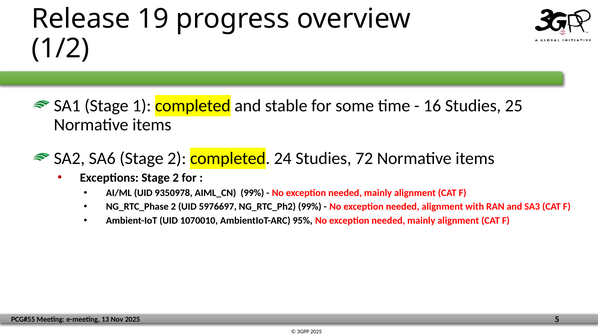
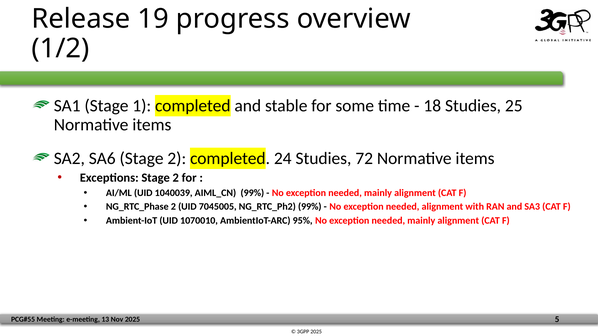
16: 16 -> 18
9350978: 9350978 -> 1040039
5976697: 5976697 -> 7045005
